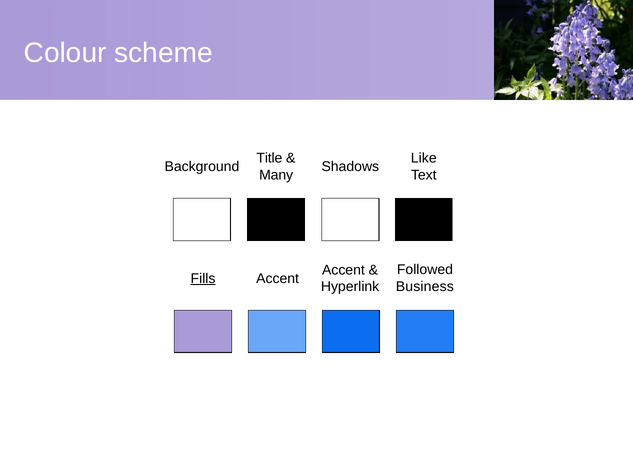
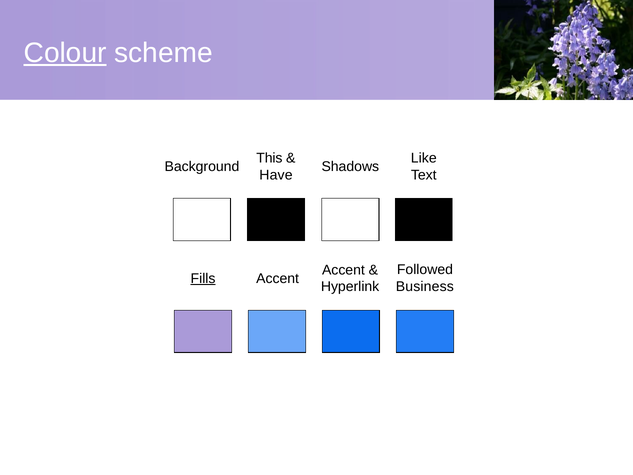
Colour underline: none -> present
Title: Title -> This
Many: Many -> Have
